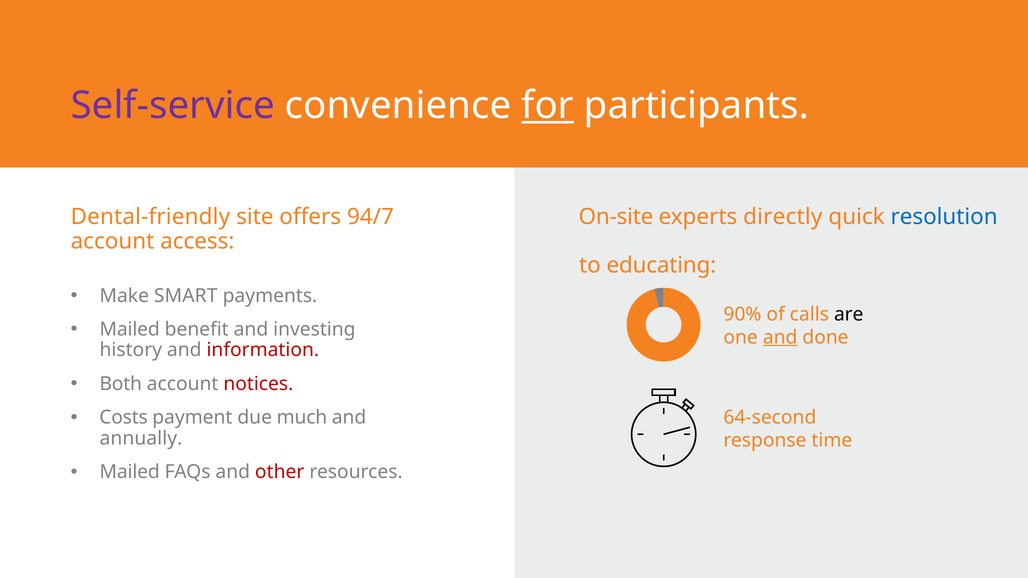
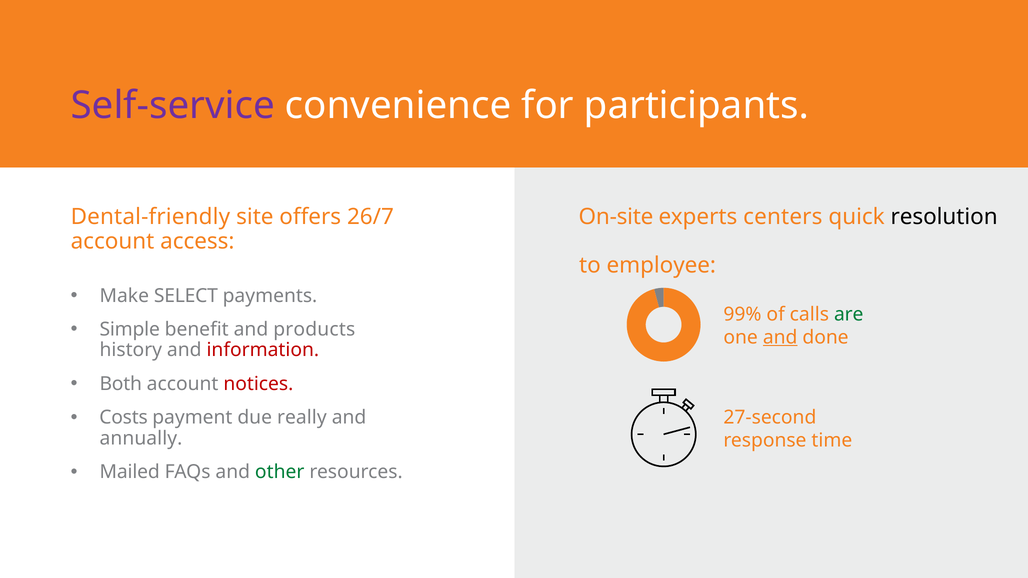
for underline: present -> none
94/7: 94/7 -> 26/7
directly: directly -> centers
resolution colour: blue -> black
educating: educating -> employee
SMART: SMART -> SELECT
90%: 90% -> 99%
are colour: black -> green
Mailed at (130, 329): Mailed -> Simple
investing: investing -> products
much: much -> really
64-second: 64-second -> 27-second
other colour: red -> green
